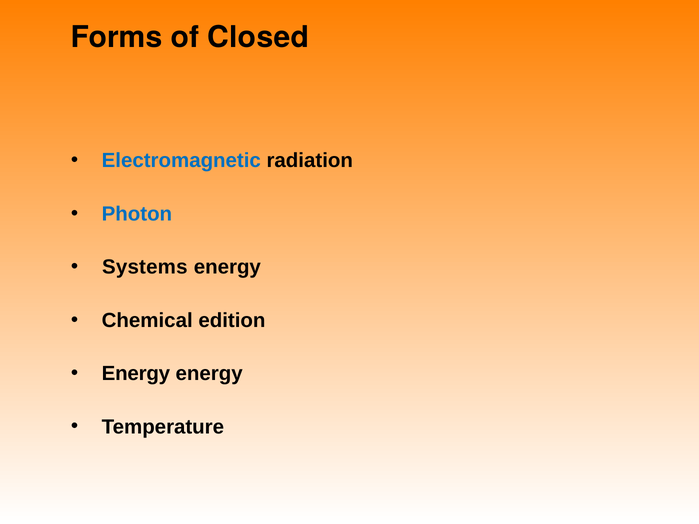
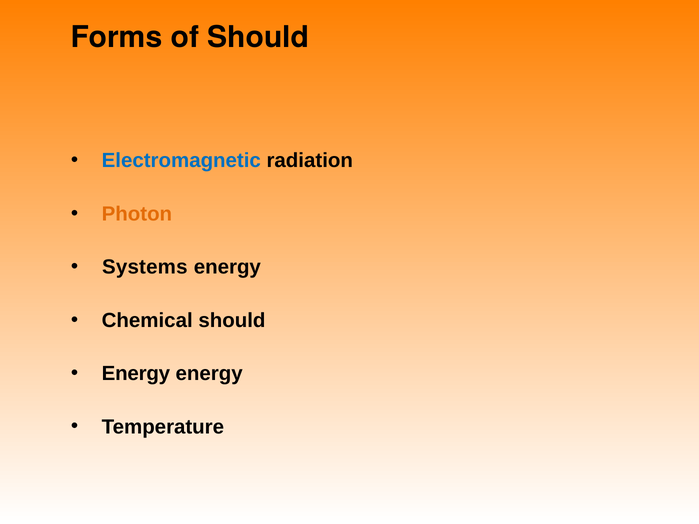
of Closed: Closed -> Should
Photon colour: blue -> orange
Chemical edition: edition -> should
